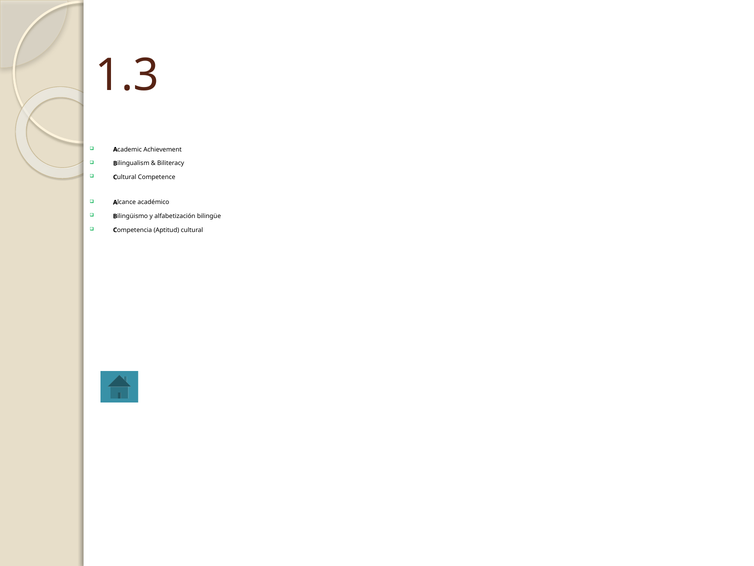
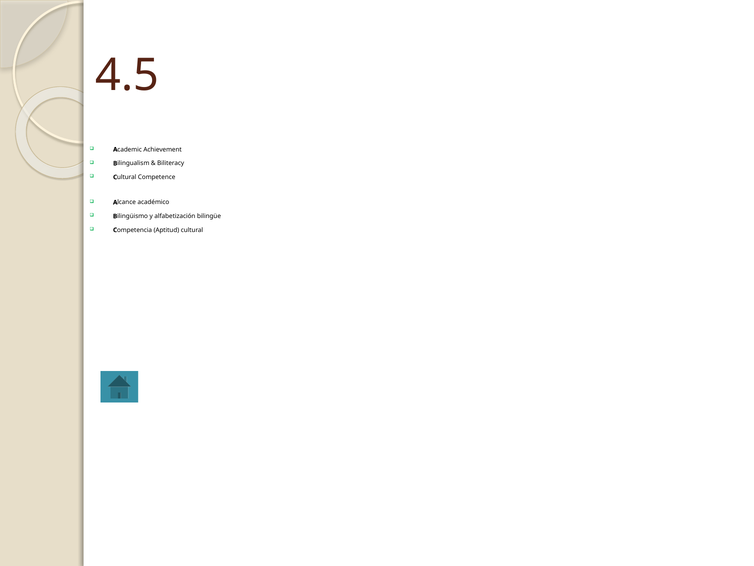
1.3: 1.3 -> 4.5
